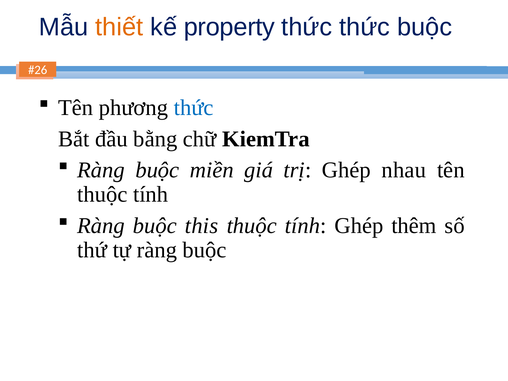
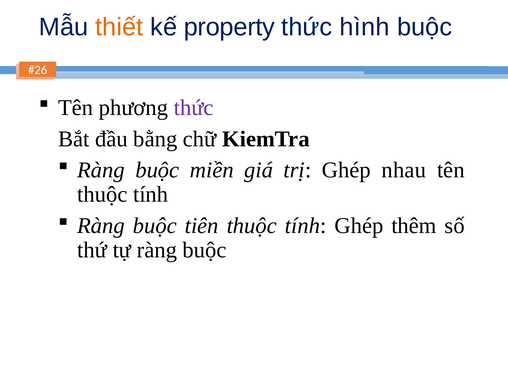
thức thức: thức -> hình
thức at (194, 108) colour: blue -> purple
this: this -> tiên
